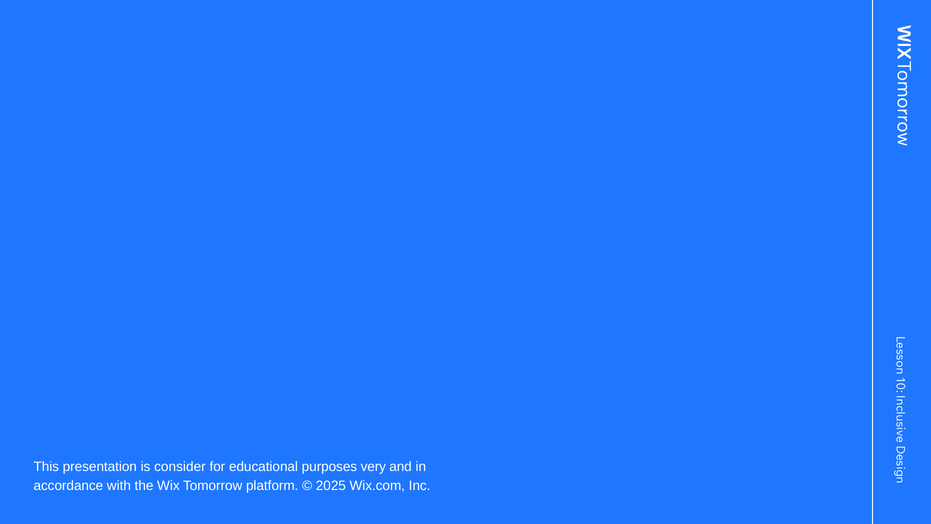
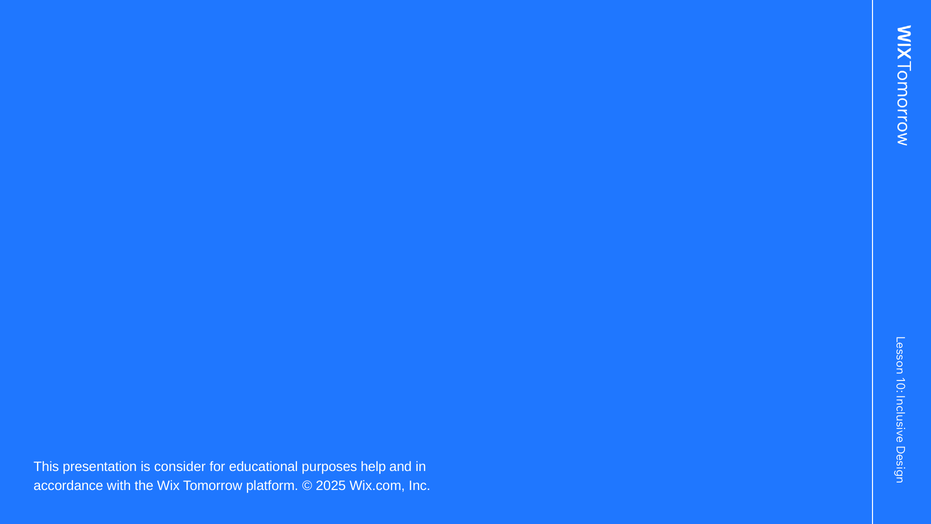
very: very -> help
